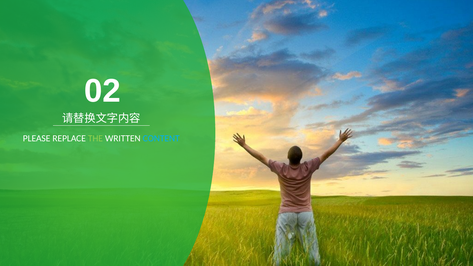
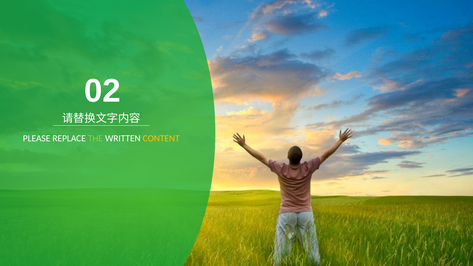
CONTENT colour: light blue -> yellow
